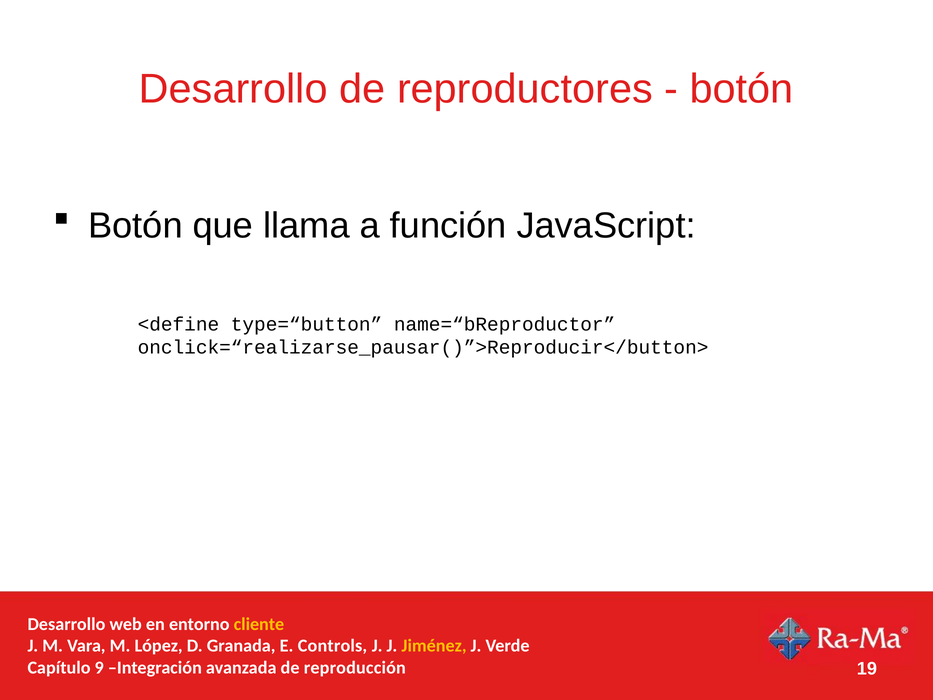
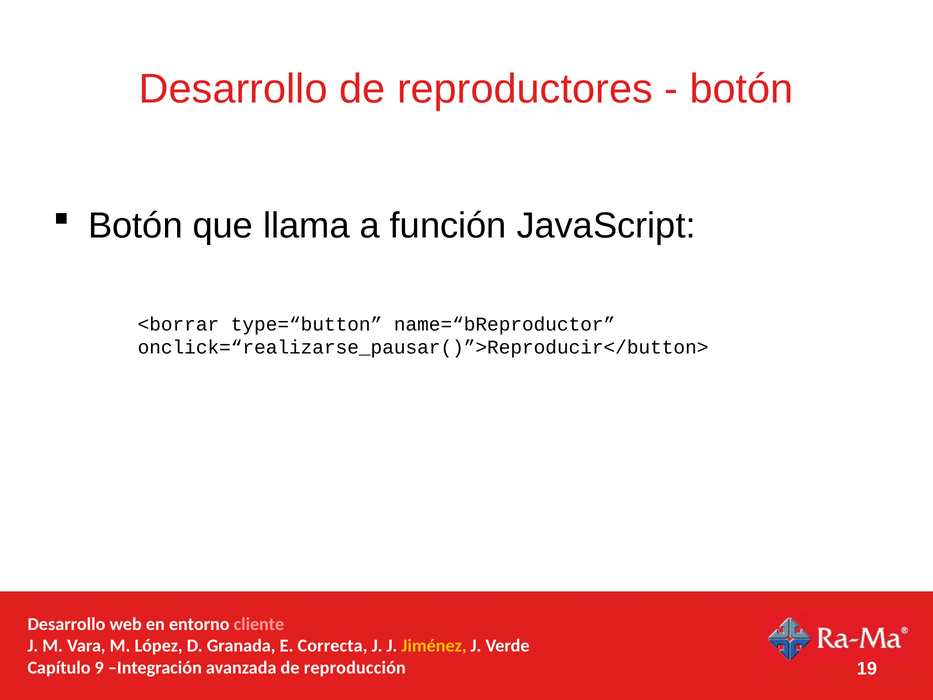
<define: <define -> <borrar
cliente colour: yellow -> pink
Controls: Controls -> Correcta
